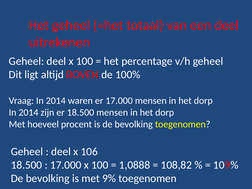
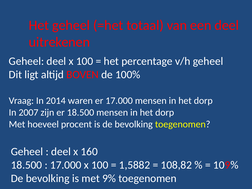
2014 at (28, 112): 2014 -> 2007
106: 106 -> 160
1,0888: 1,0888 -> 1,5882
